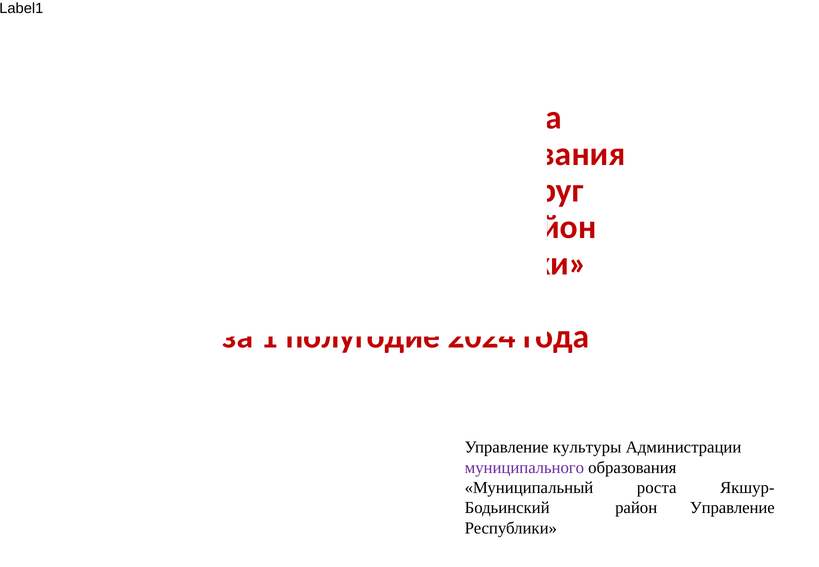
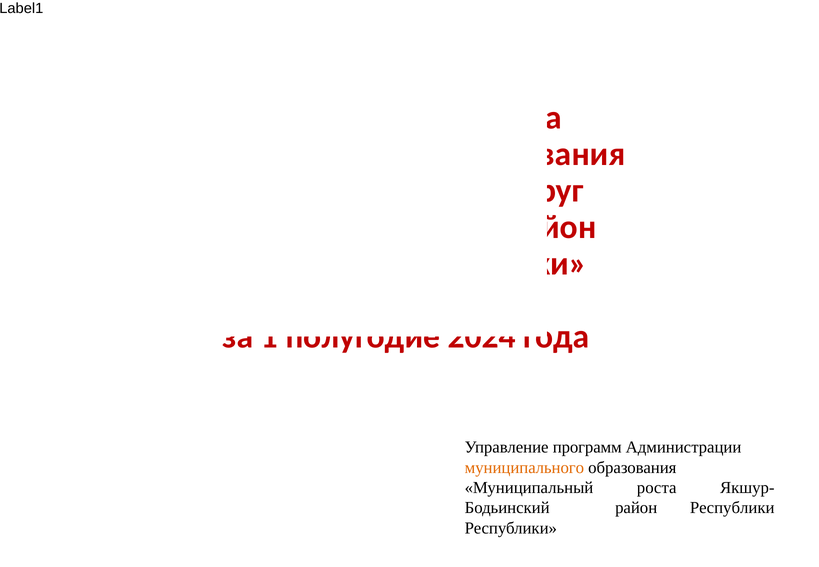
культуры: культуры -> программ
муниципального at (524, 468) colour: purple -> orange
район Управление: Управление -> Республики
